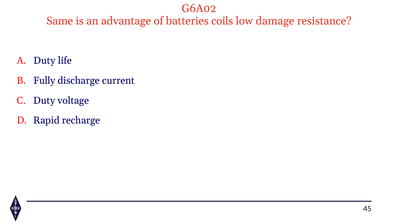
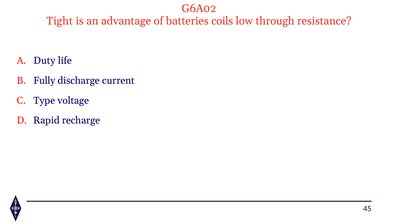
Same: Same -> Tight
damage: damage -> through
Duty at (44, 100): Duty -> Type
